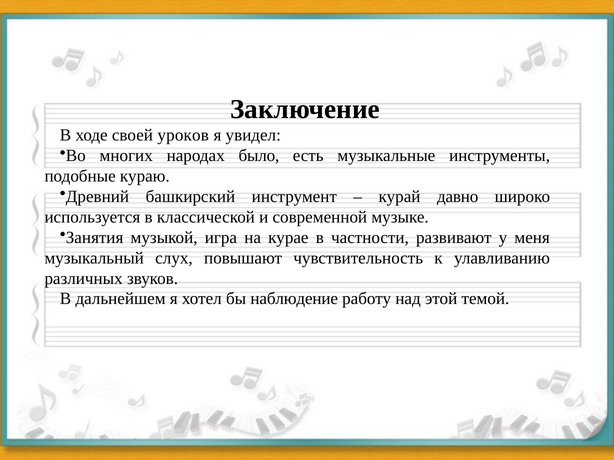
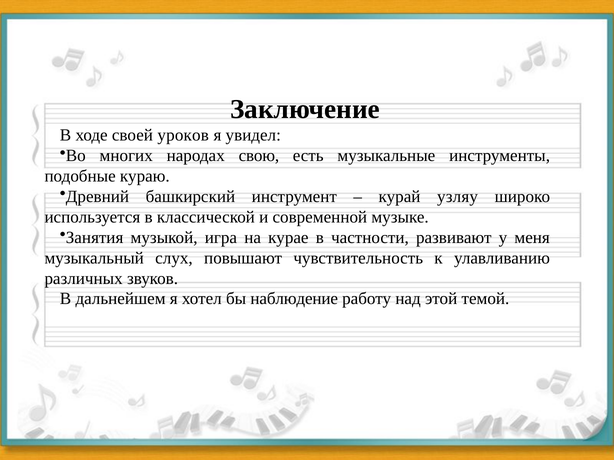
было: было -> свою
давно: давно -> узляу
